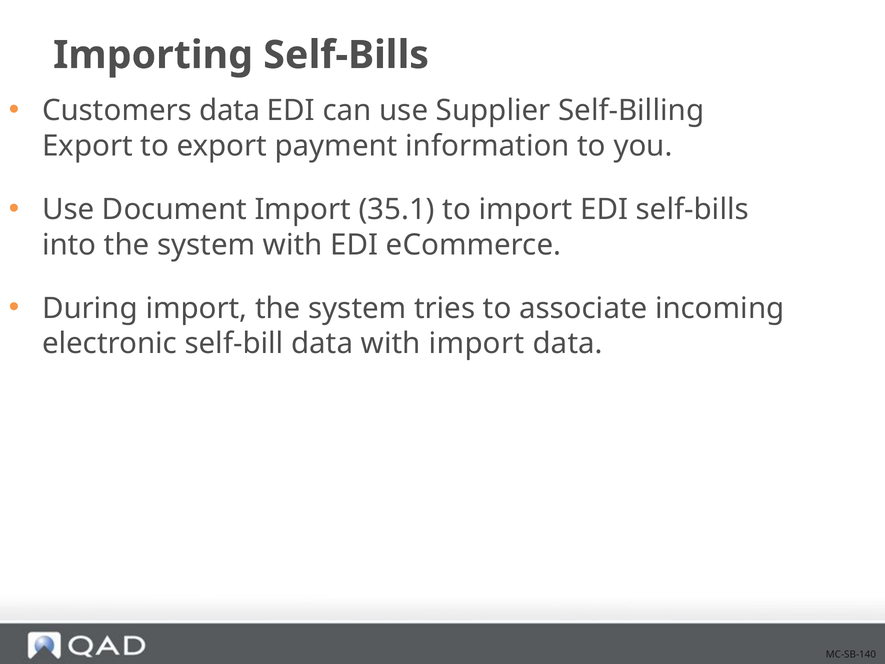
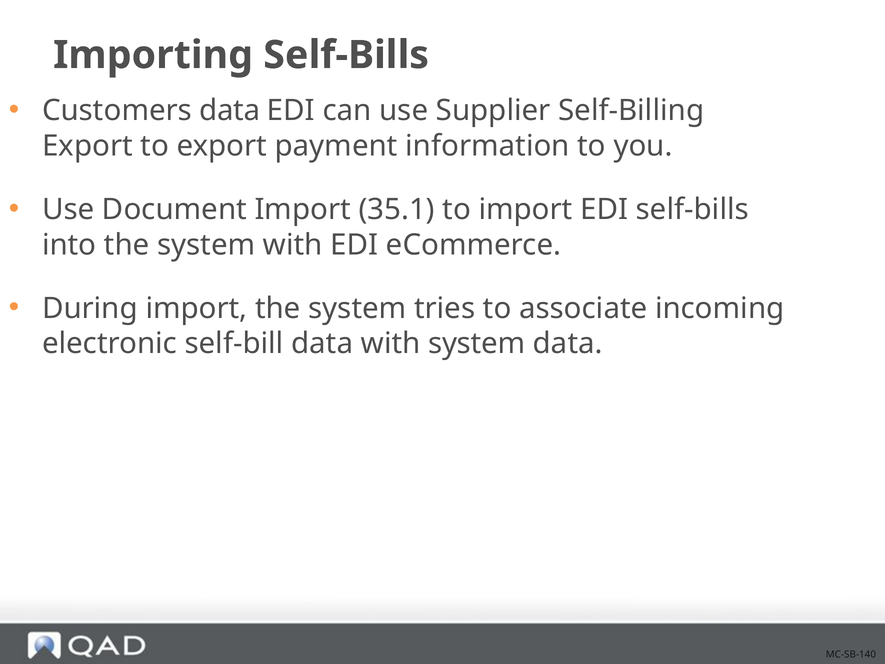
with import: import -> system
